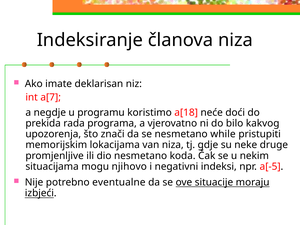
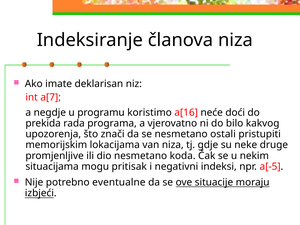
a[18: a[18 -> a[16
while: while -> ostali
njihovo: njihovo -> pritisak
